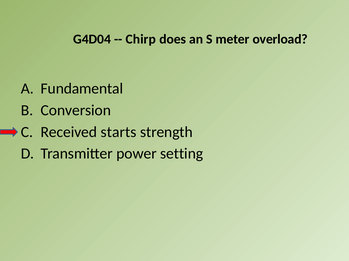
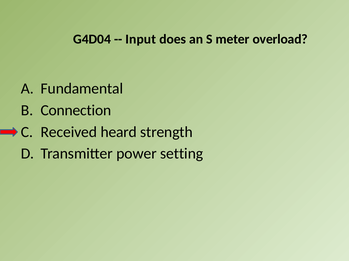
Chirp: Chirp -> Input
Conversion: Conversion -> Connection
starts: starts -> heard
